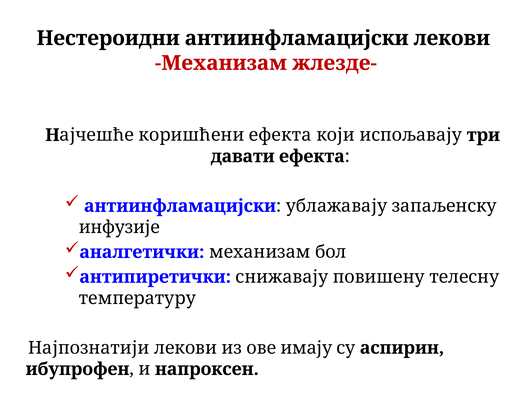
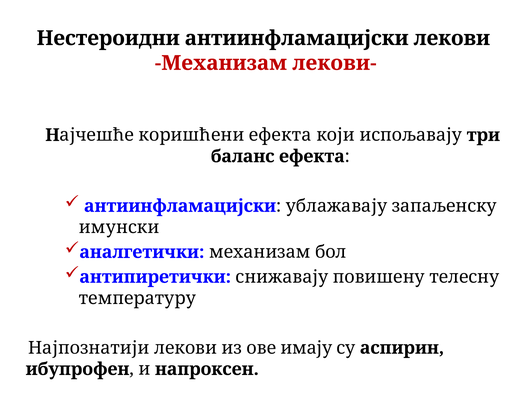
жлезде-: жлезде- -> лекови-
давати: давати -> баланс
инфузије: инфузије -> имунски
